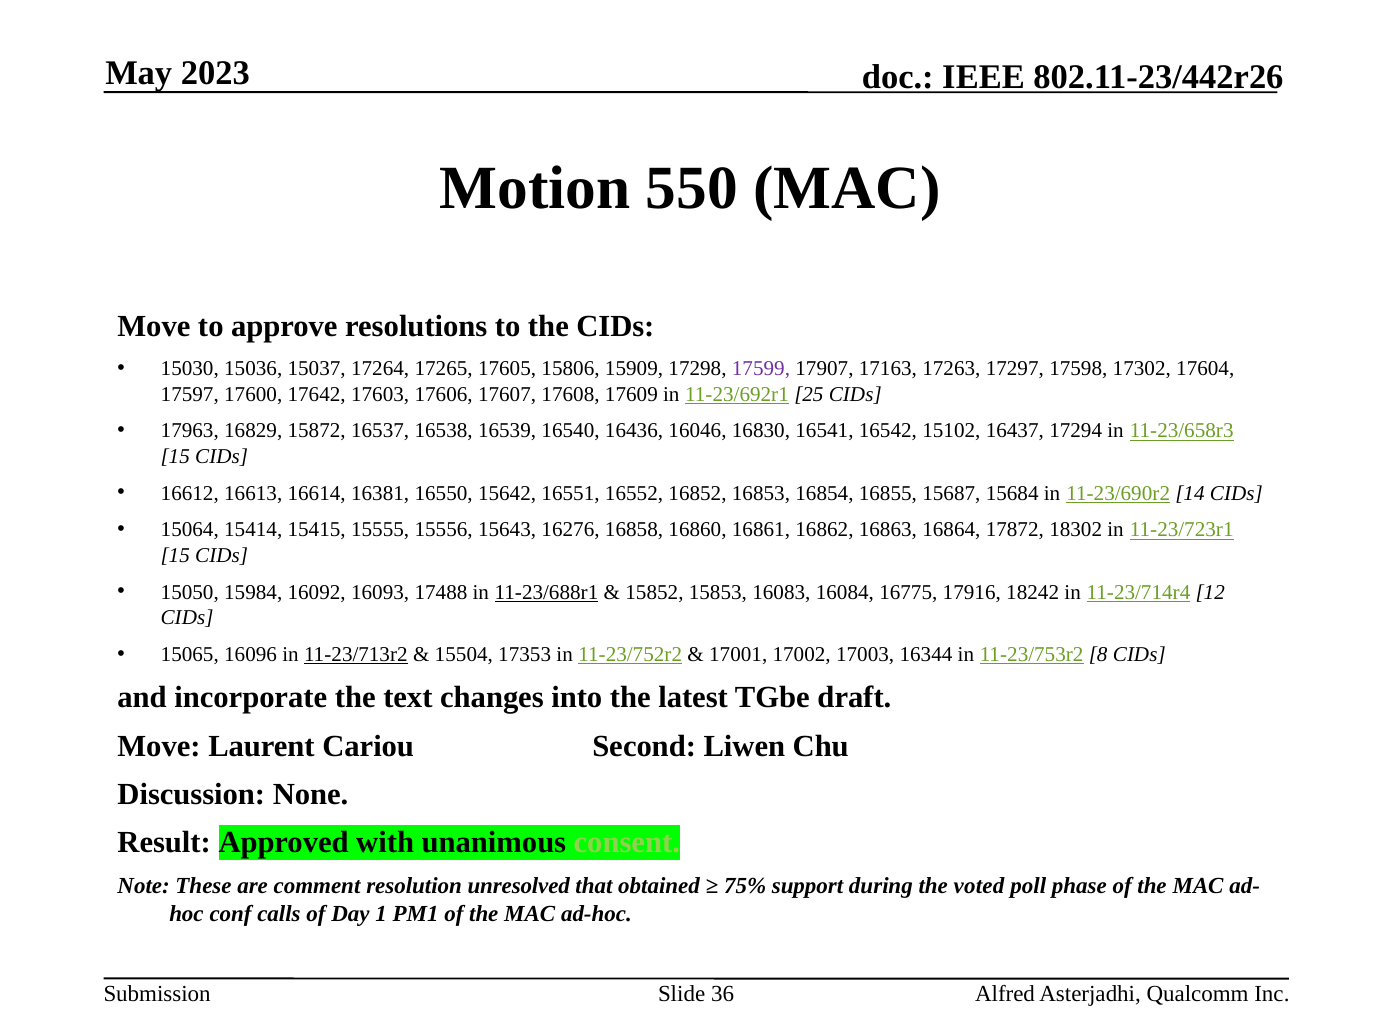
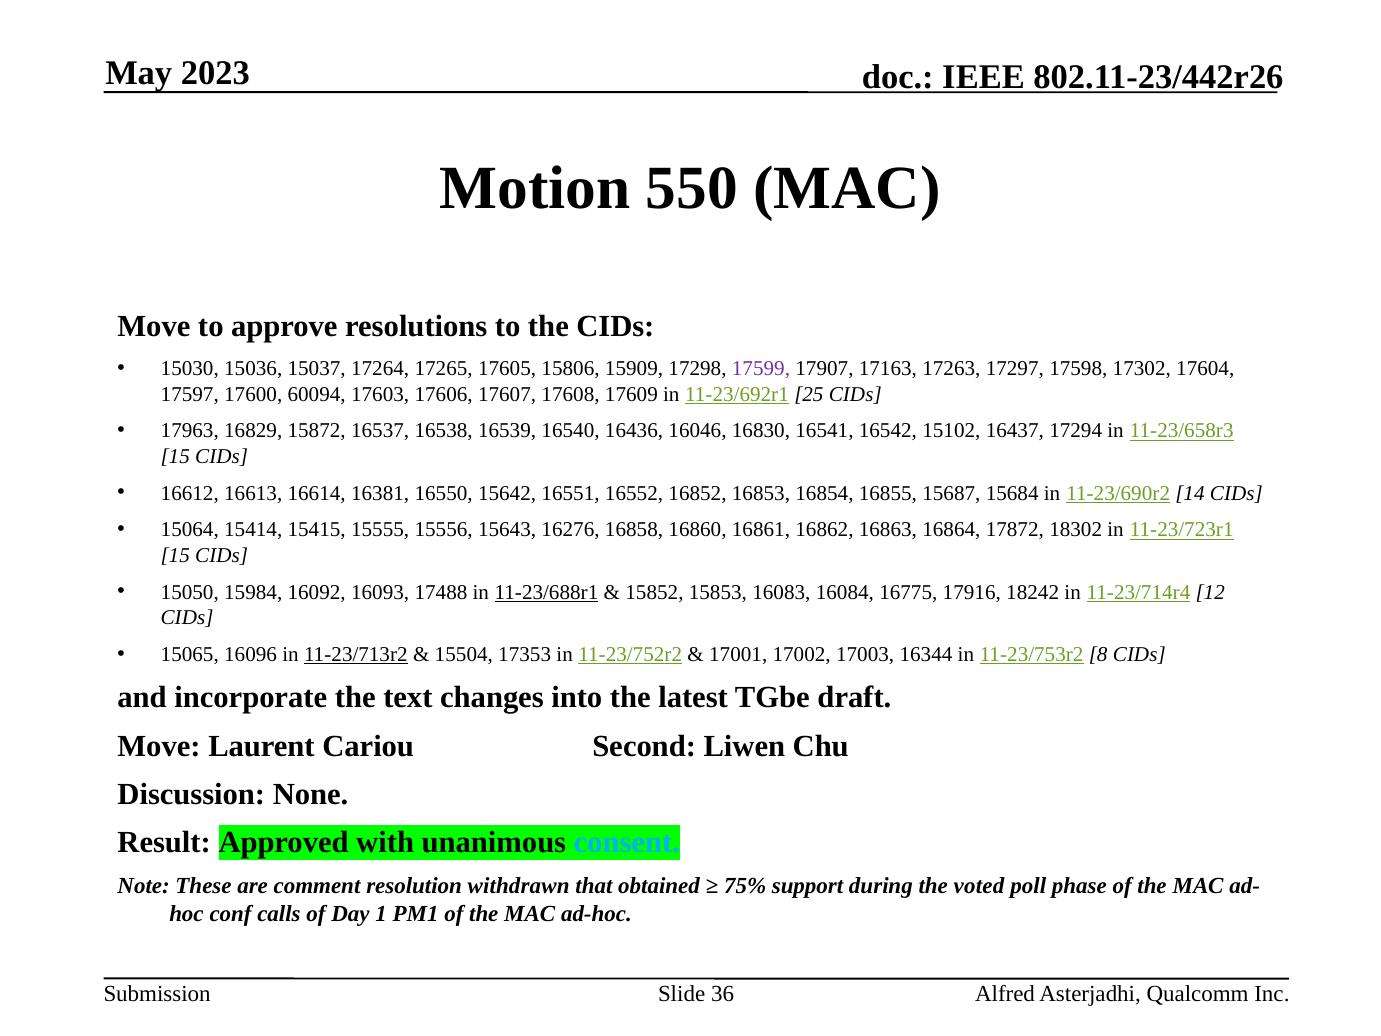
17642: 17642 -> 60094
consent colour: light green -> light blue
unresolved: unresolved -> withdrawn
